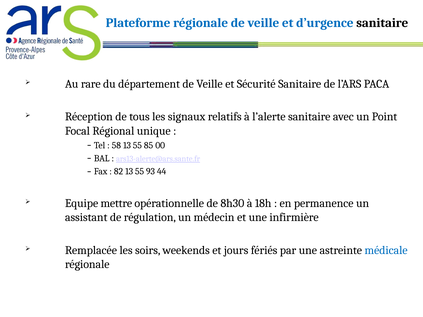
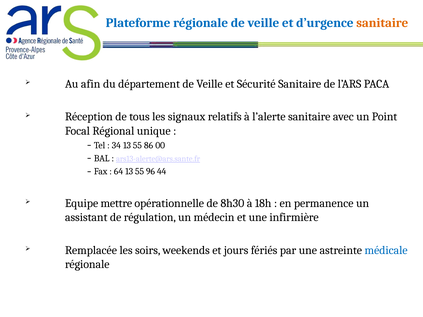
sanitaire at (382, 23) colour: black -> orange
rare: rare -> afin
58: 58 -> 34
85: 85 -> 86
82: 82 -> 64
93: 93 -> 96
